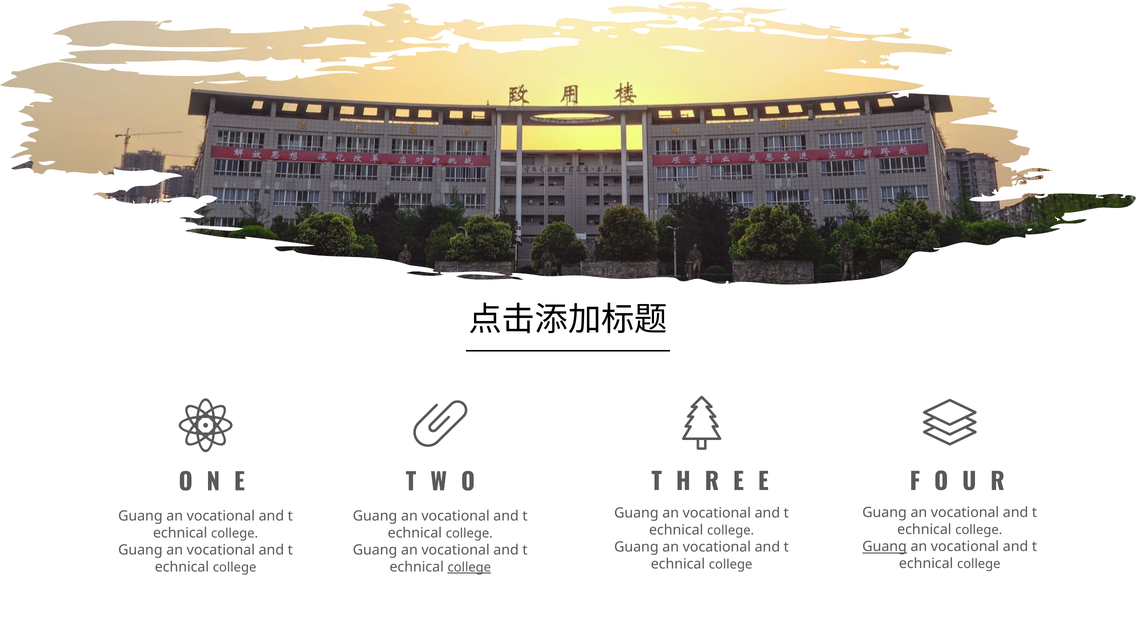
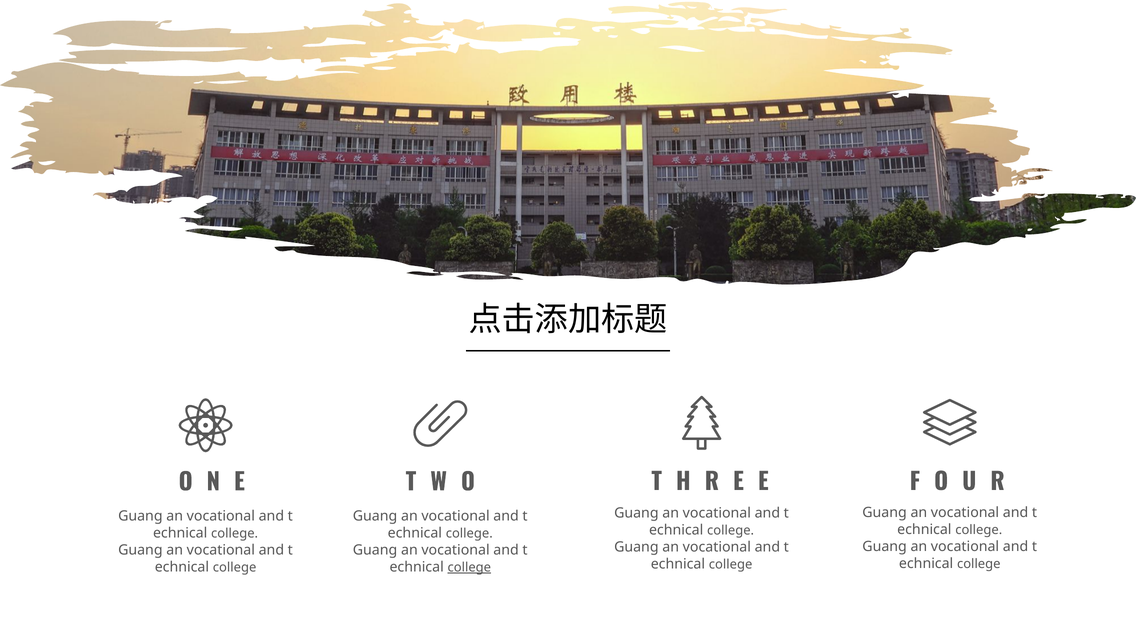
Guang at (885, 547) underline: present -> none
